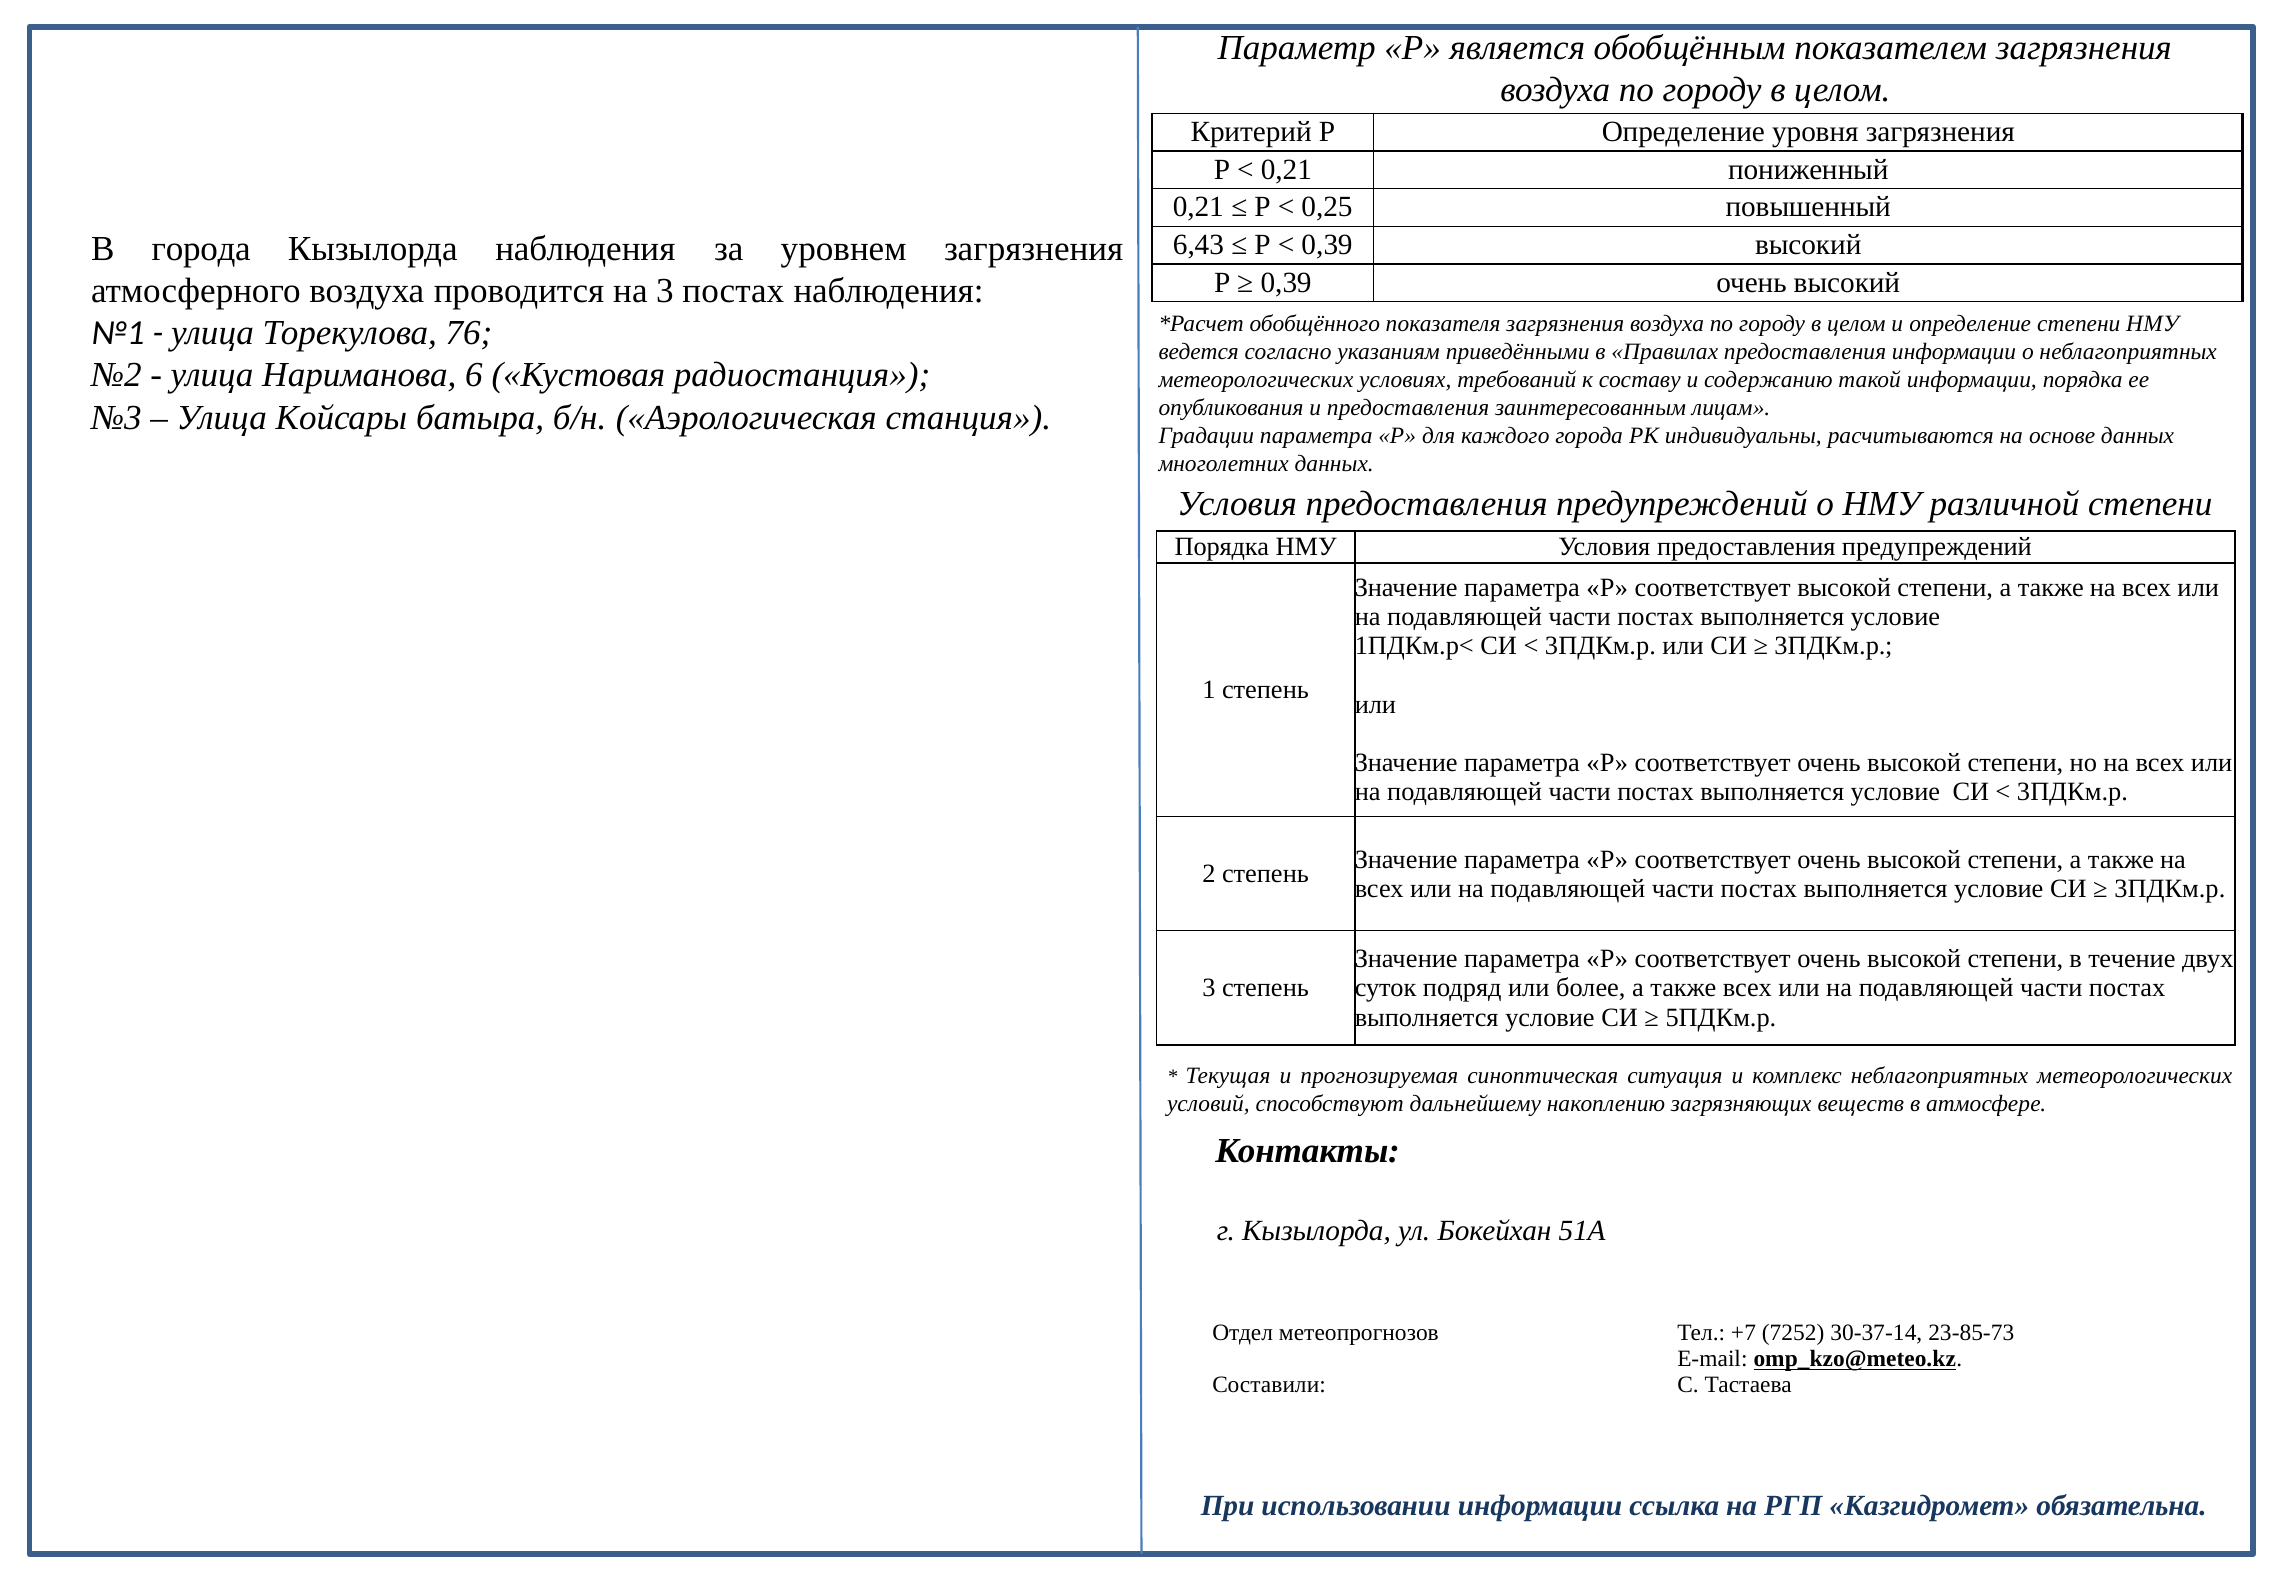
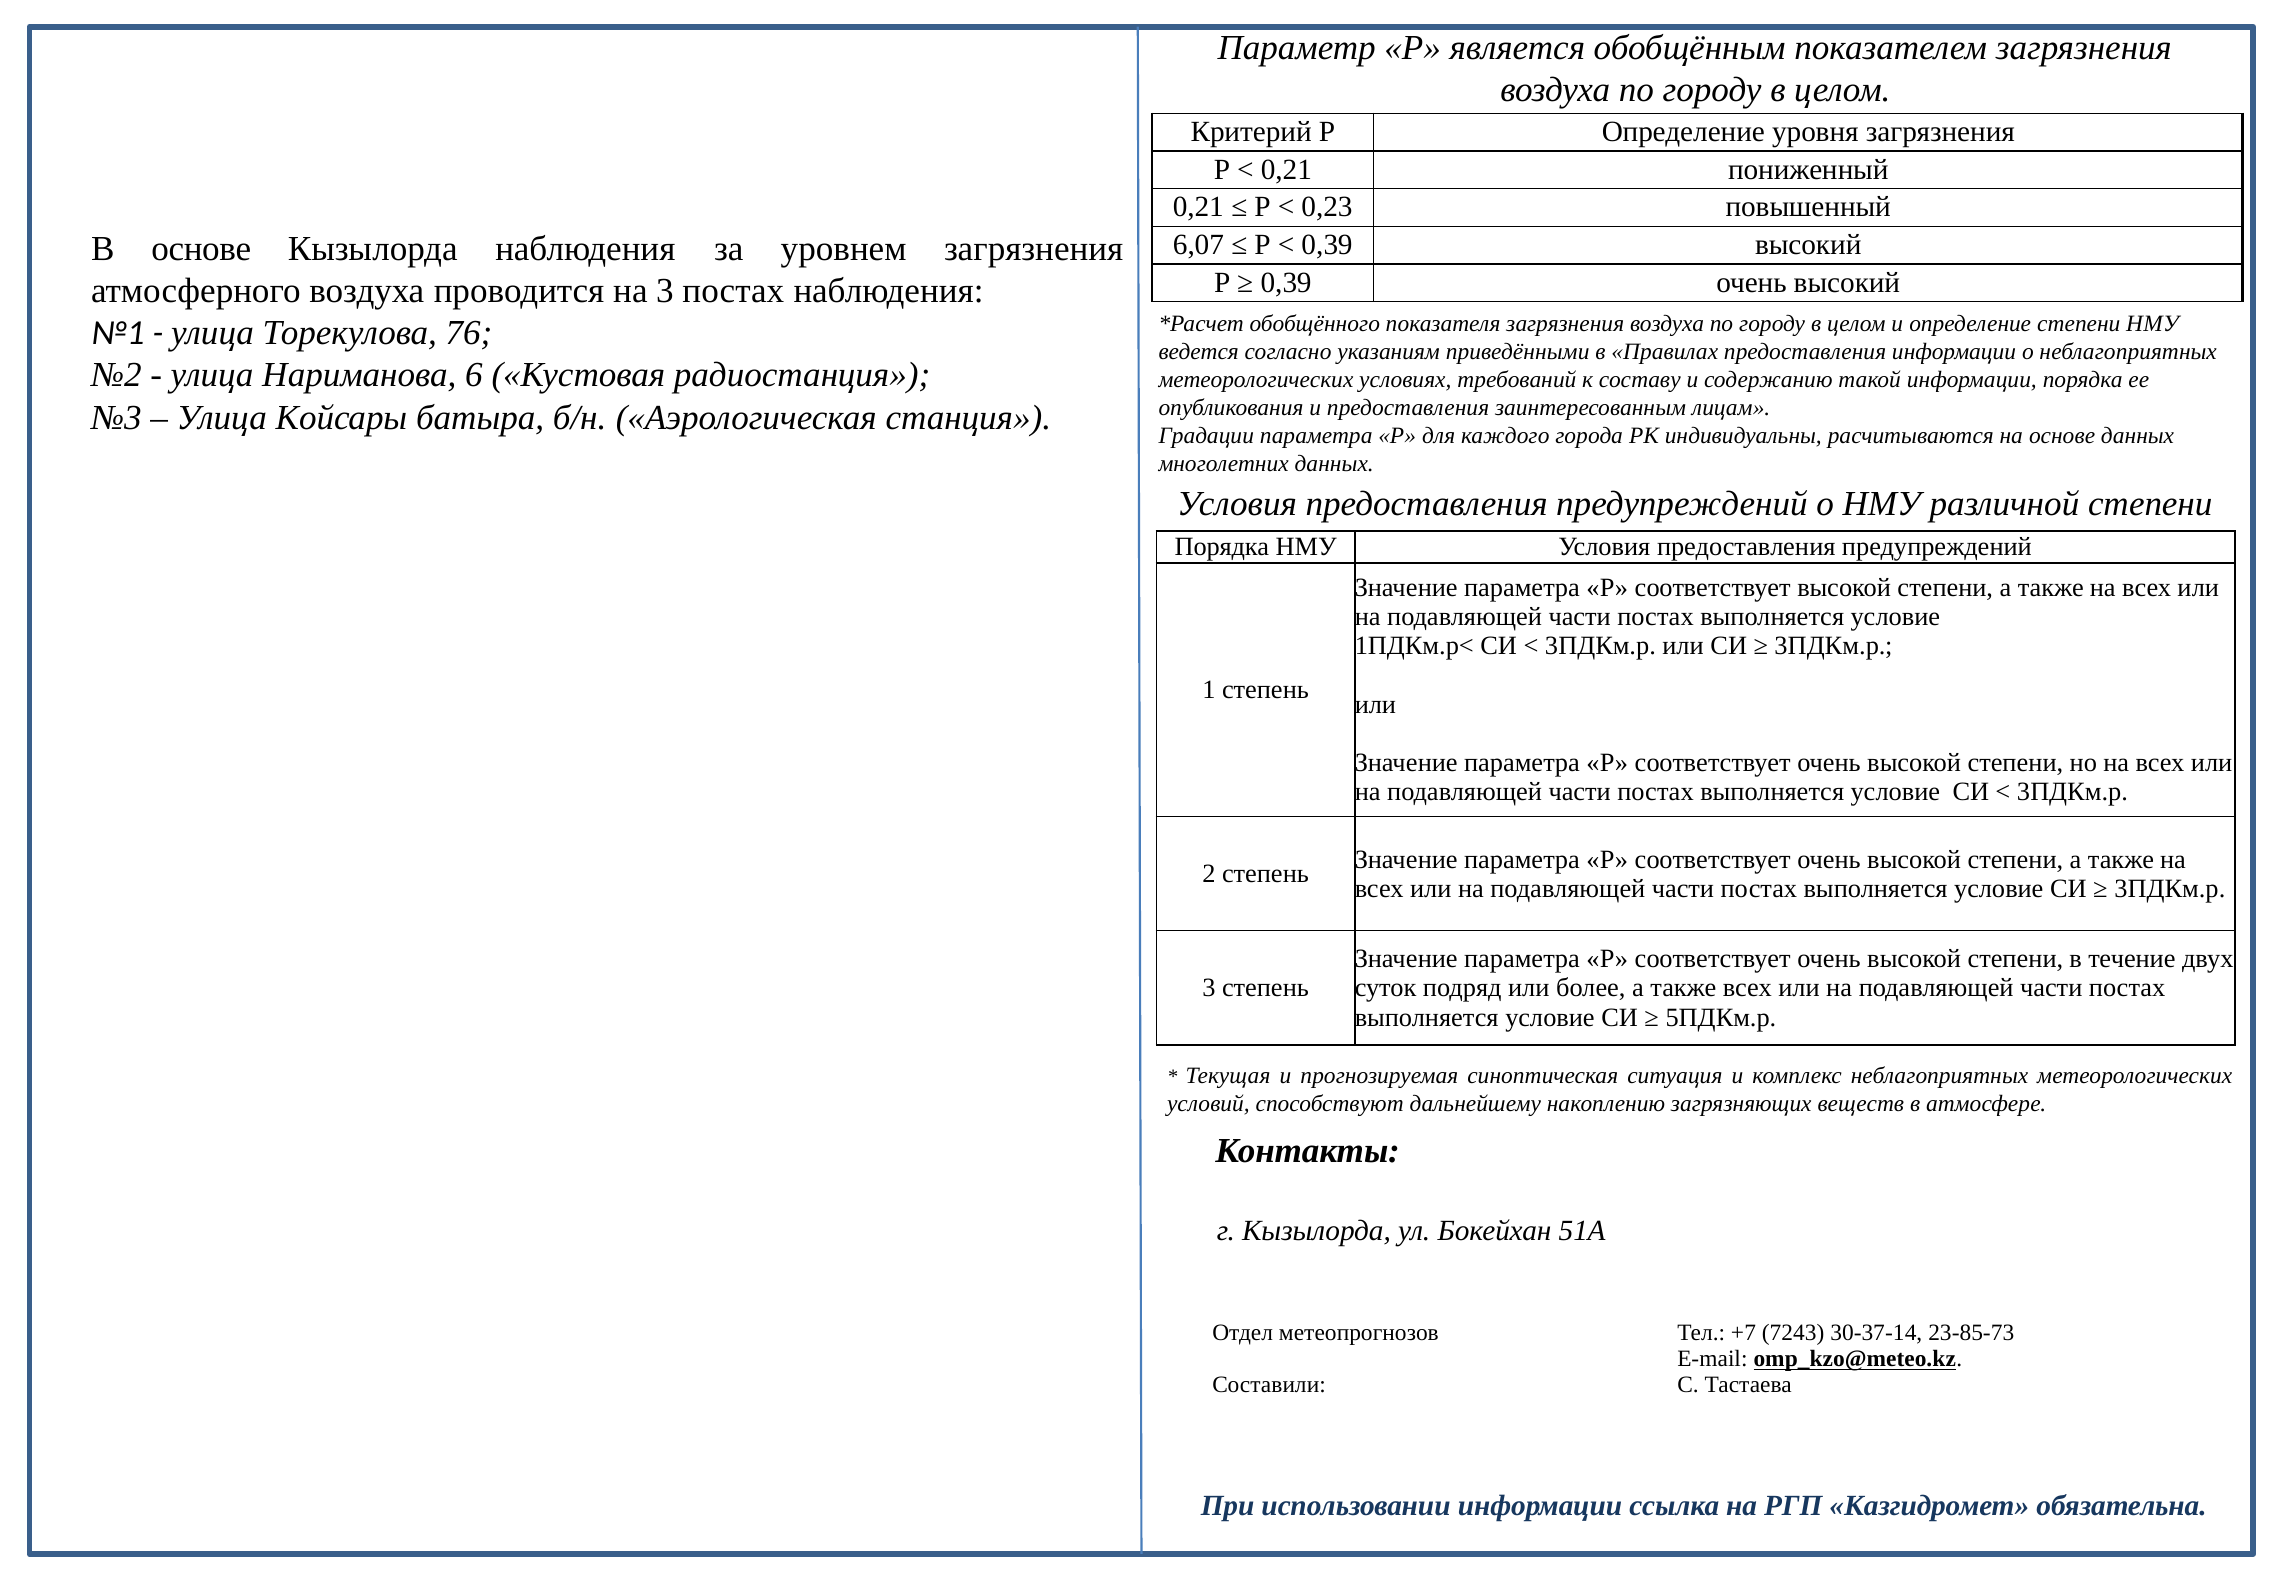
0,25: 0,25 -> 0,23
6,43: 6,43 -> 6,07
В города: города -> основе
7252: 7252 -> 7243
